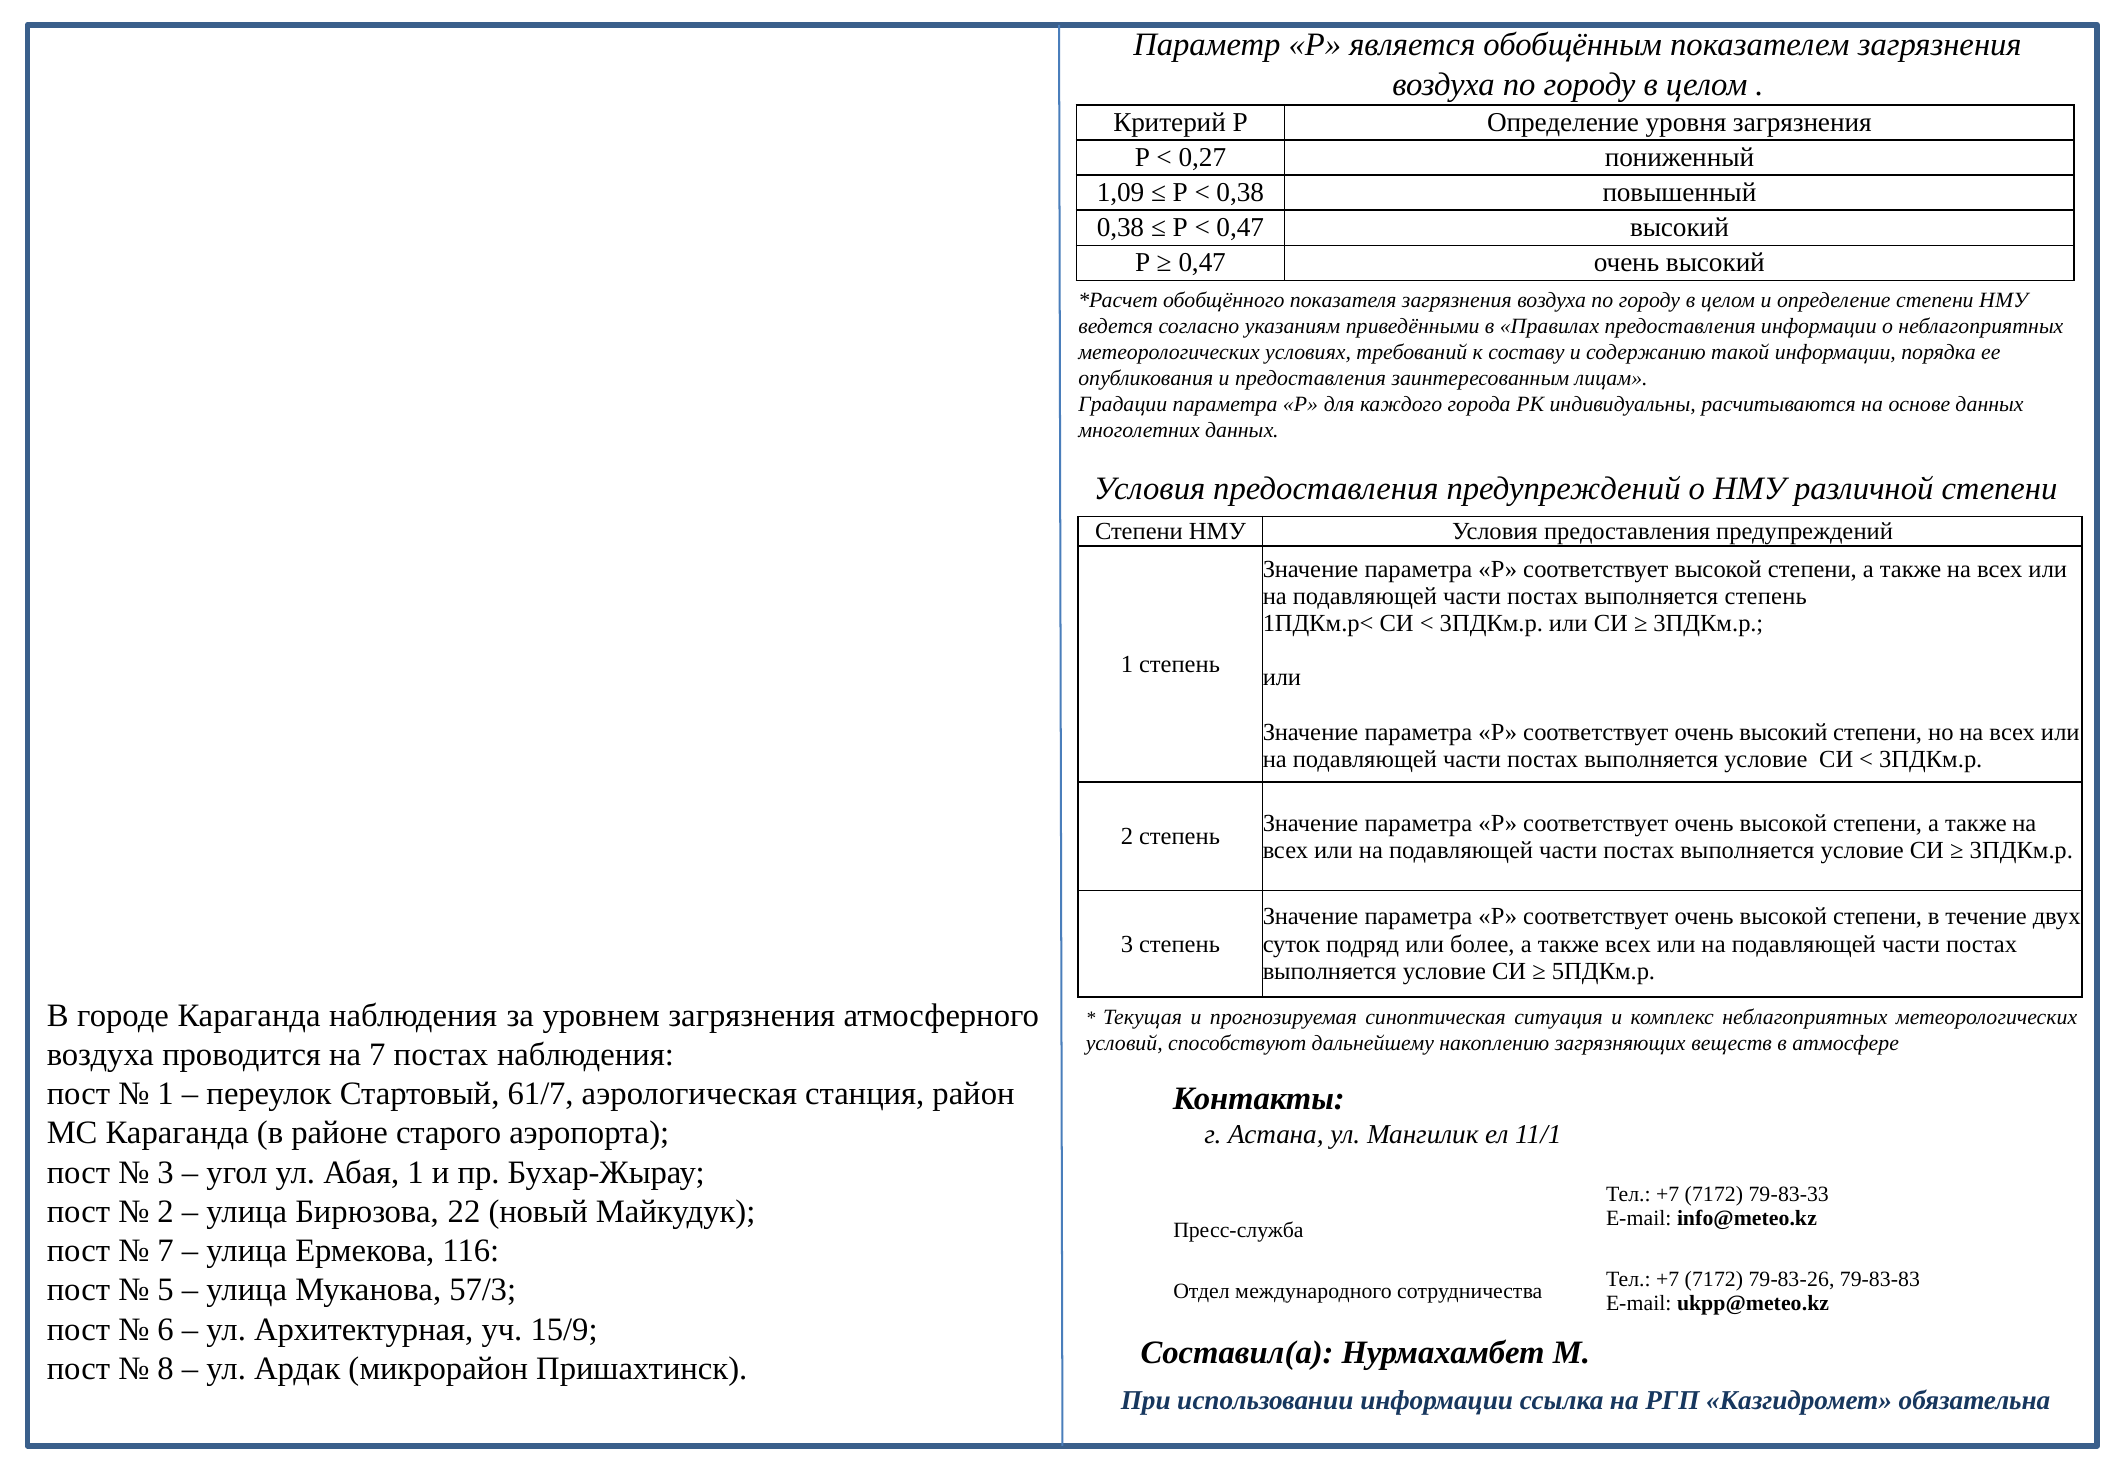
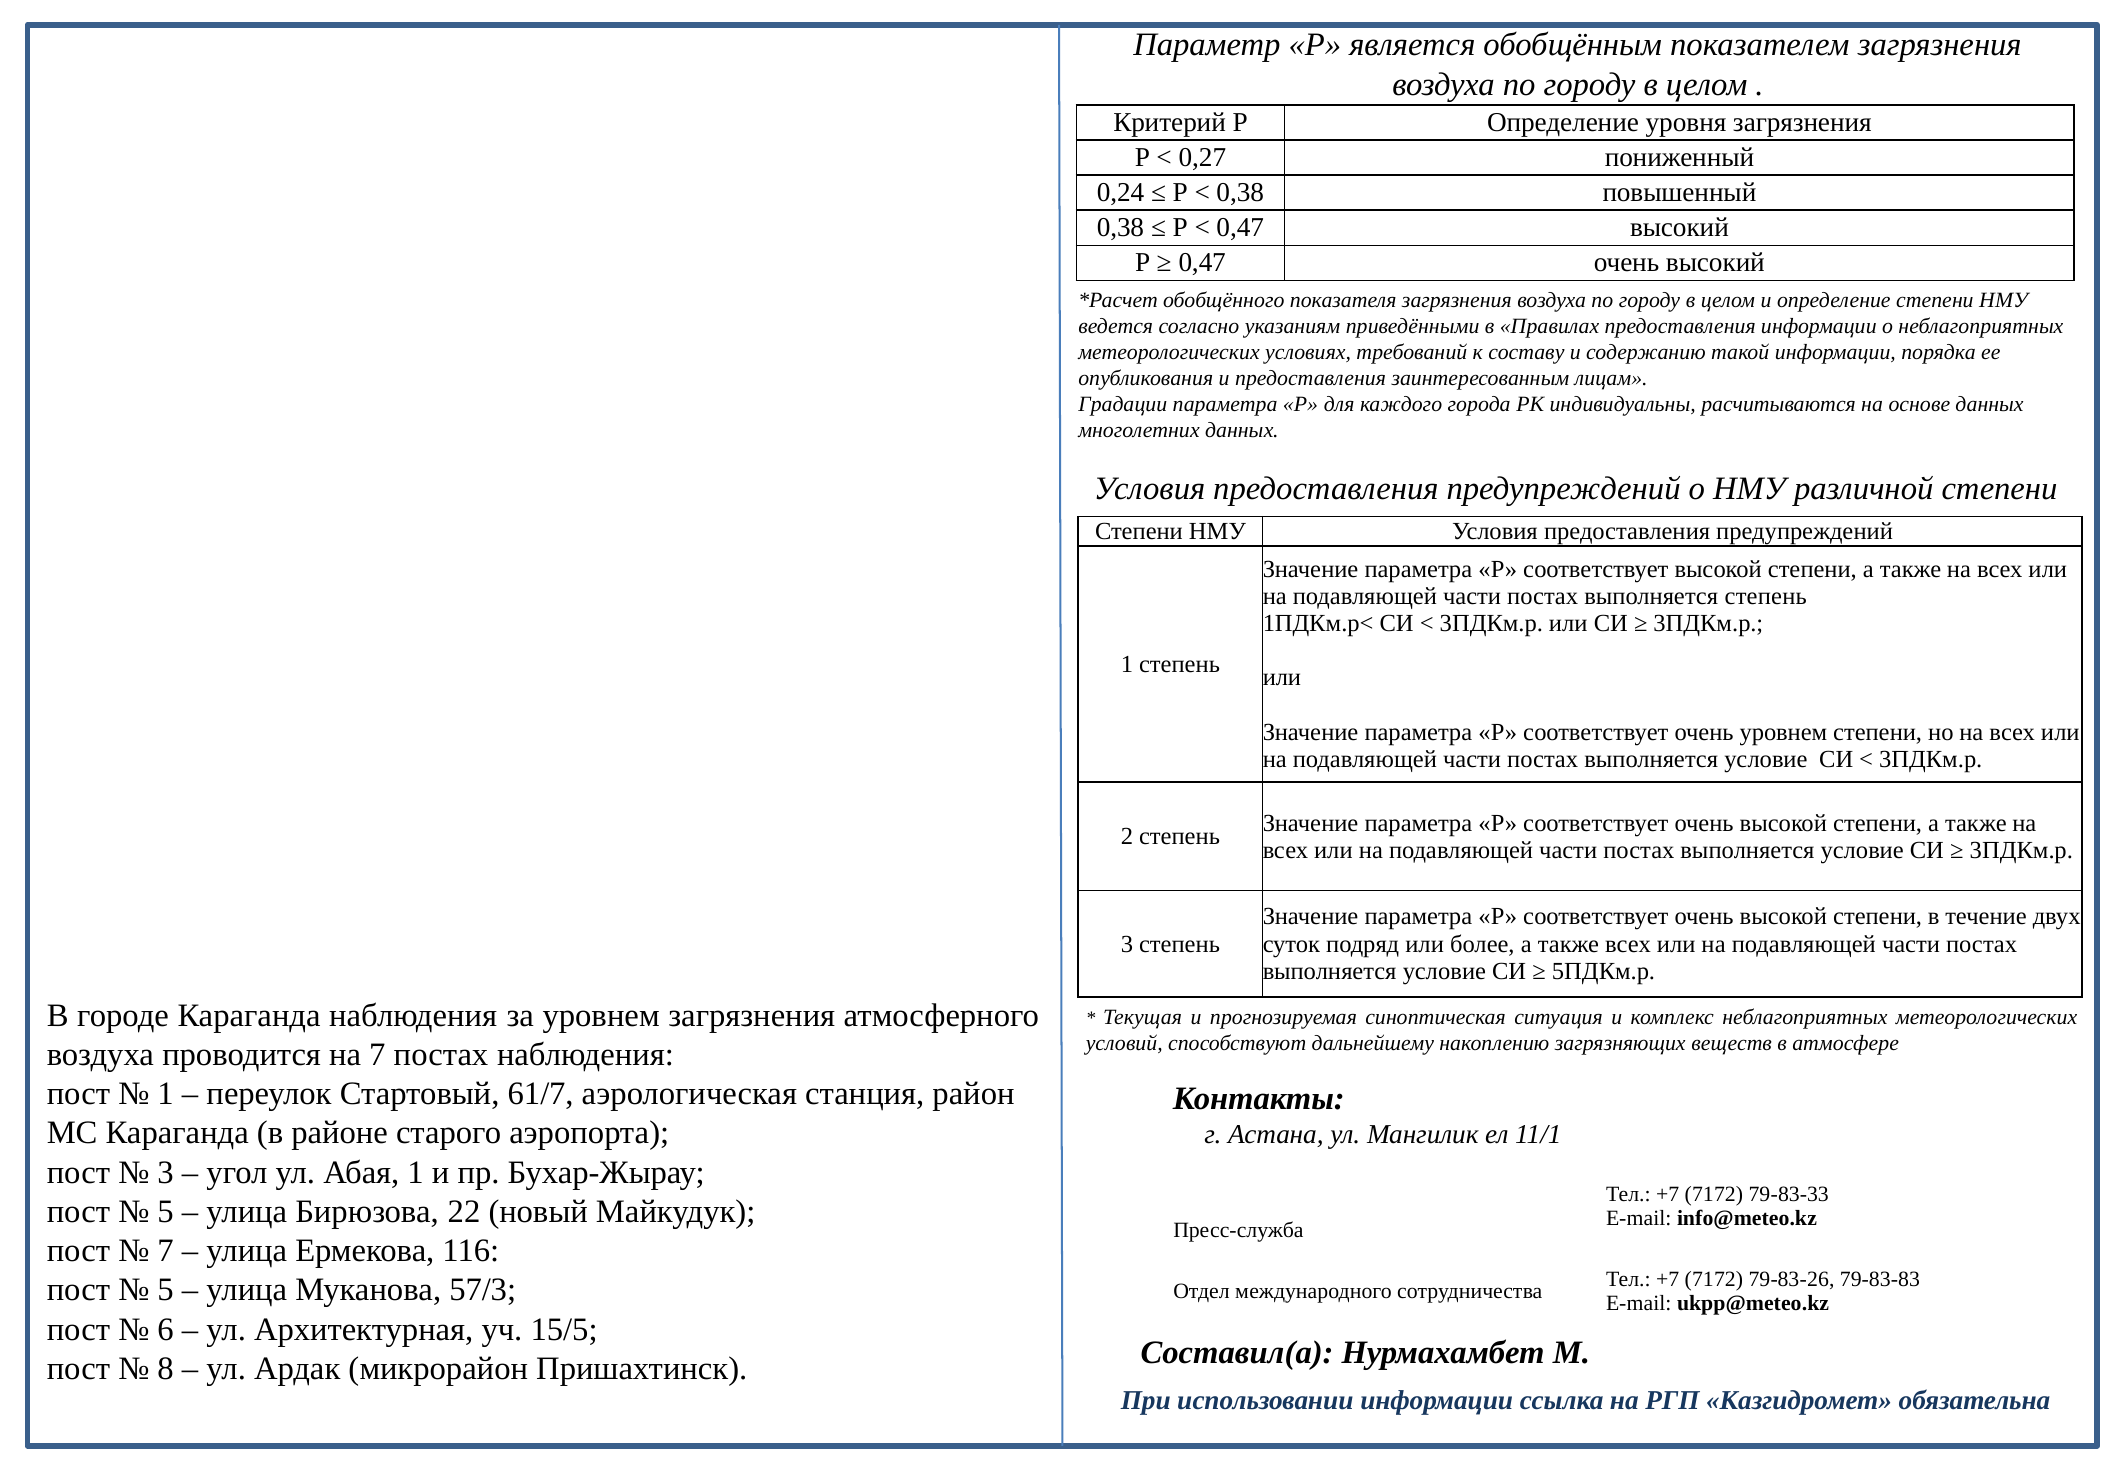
1,09: 1,09 -> 0,24
соответствует очень высокий: высокий -> уровнем
2 at (166, 1212): 2 -> 5
15/9: 15/9 -> 15/5
